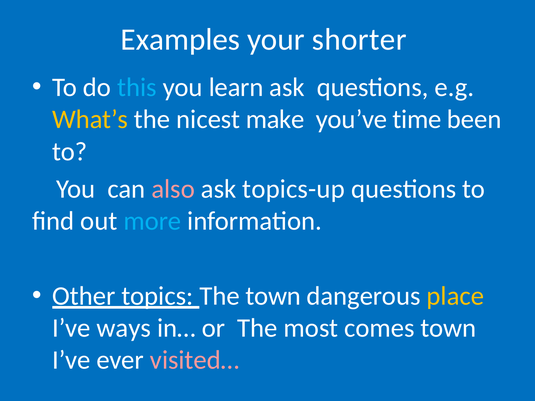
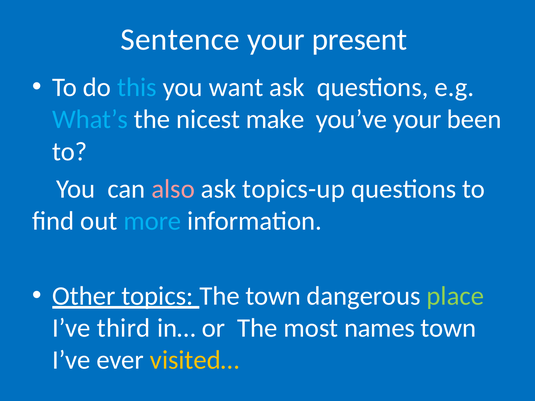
Examples: Examples -> Sentence
shorter: shorter -> present
learn: learn -> want
What’s colour: yellow -> light blue
you’ve time: time -> your
place colour: yellow -> light green
ways: ways -> third
comes: comes -> names
visited… colour: pink -> yellow
